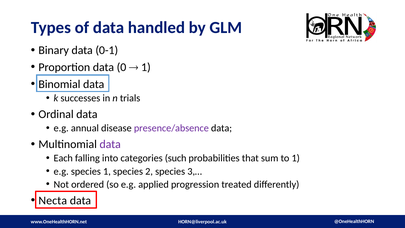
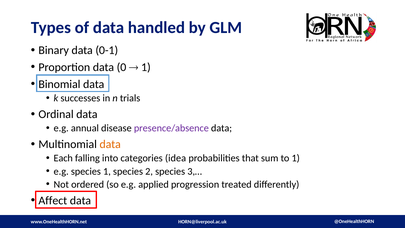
data at (110, 144) colour: purple -> orange
such: such -> idea
Necta: Necta -> Affect
